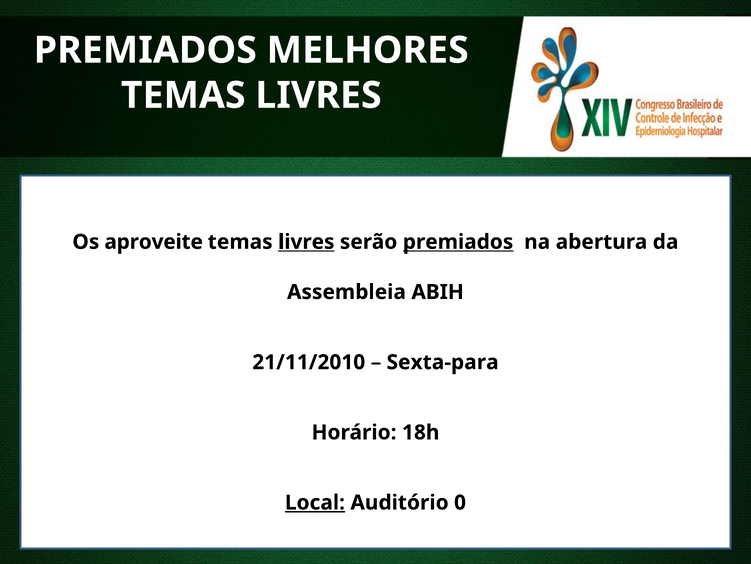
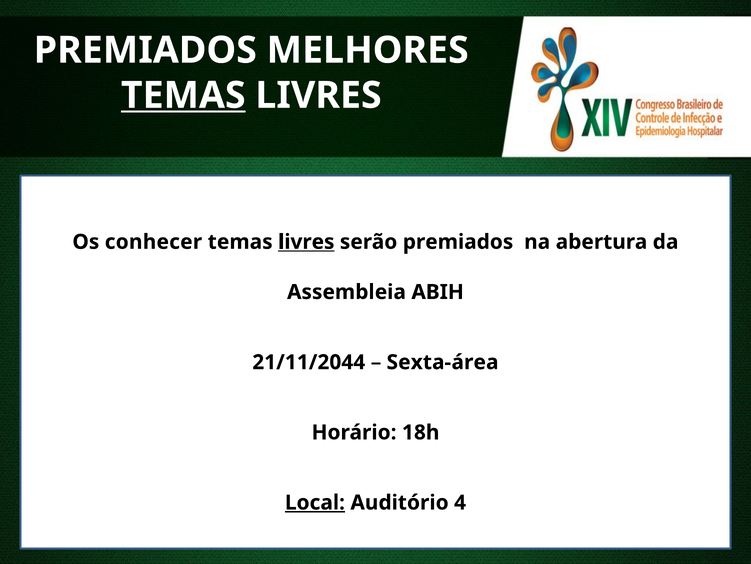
TEMAS at (183, 95) underline: none -> present
aproveite: aproveite -> conhecer
premiados at (458, 242) underline: present -> none
21/11/2010: 21/11/2010 -> 21/11/2044
Sexta-para: Sexta-para -> Sexta-área
0: 0 -> 4
